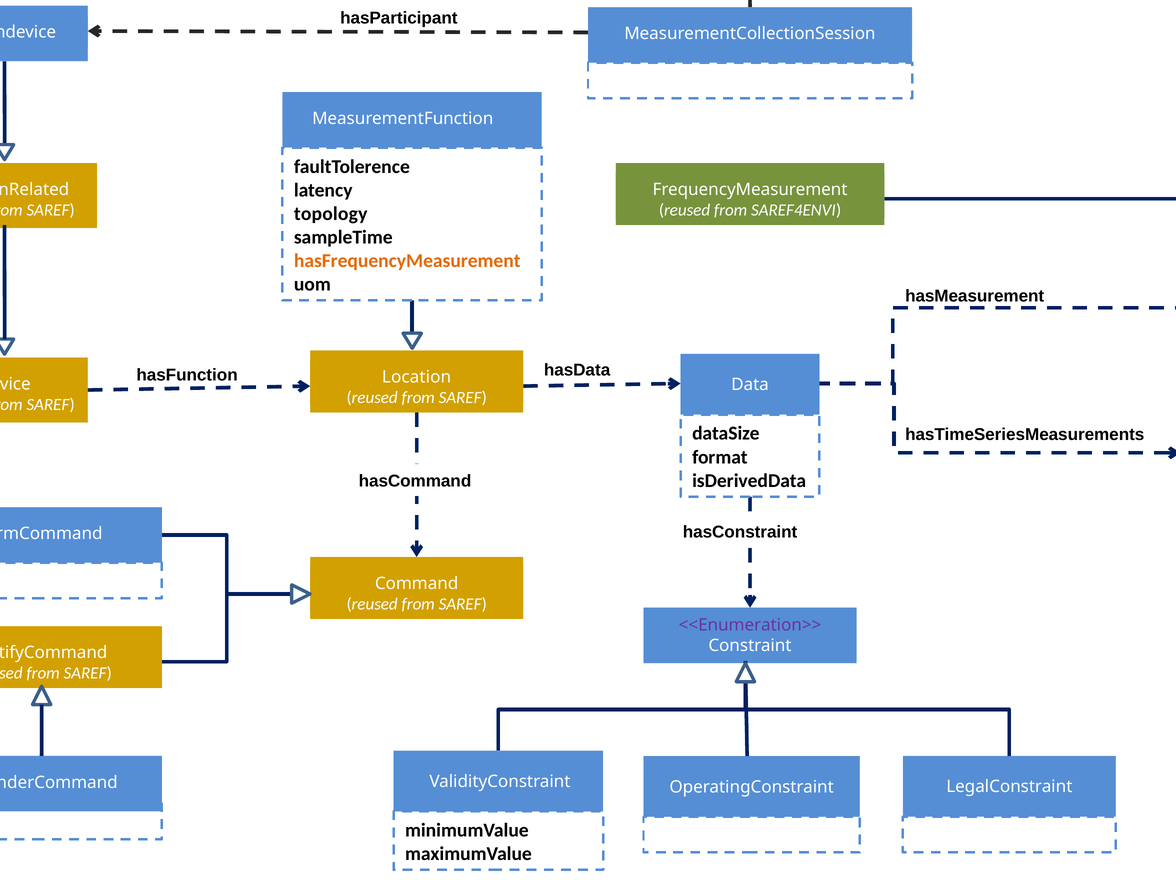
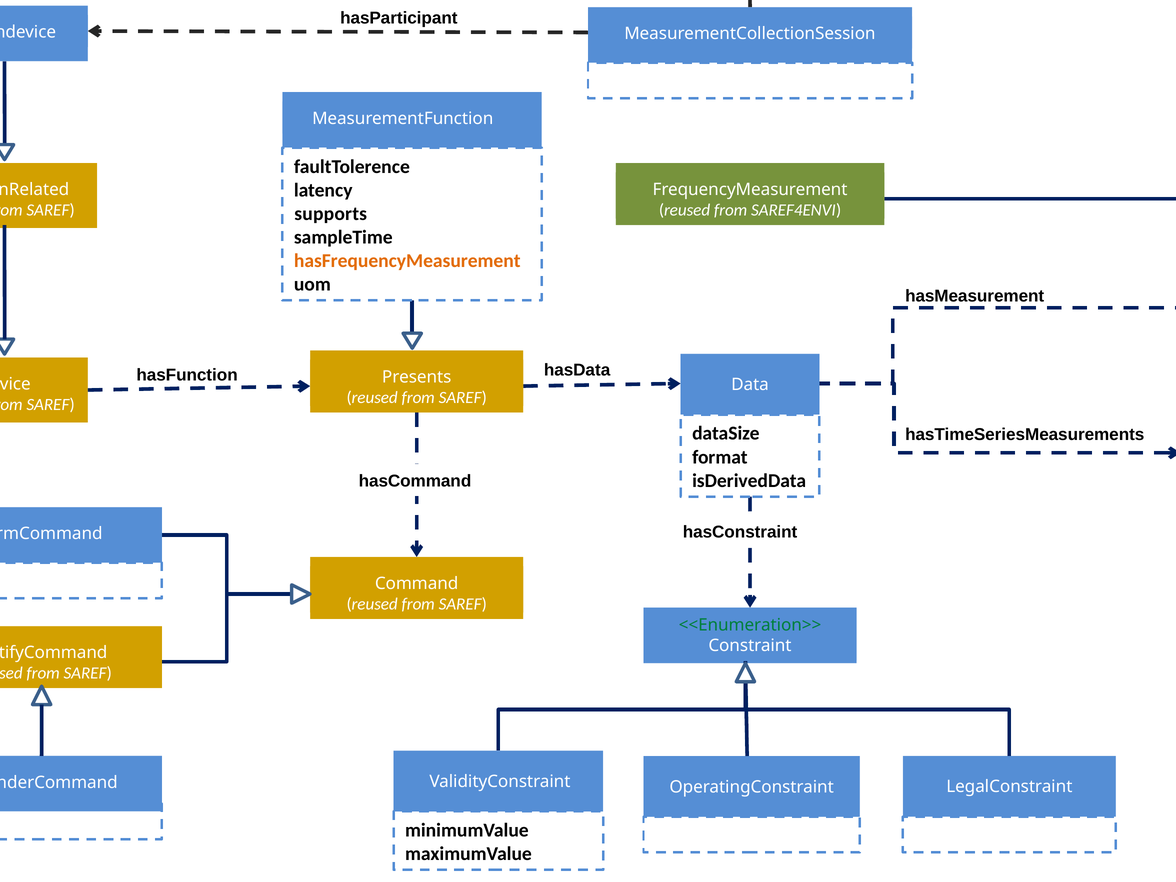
topology: topology -> supports
Location: Location -> Presents
<<Enumeration>> colour: purple -> green
